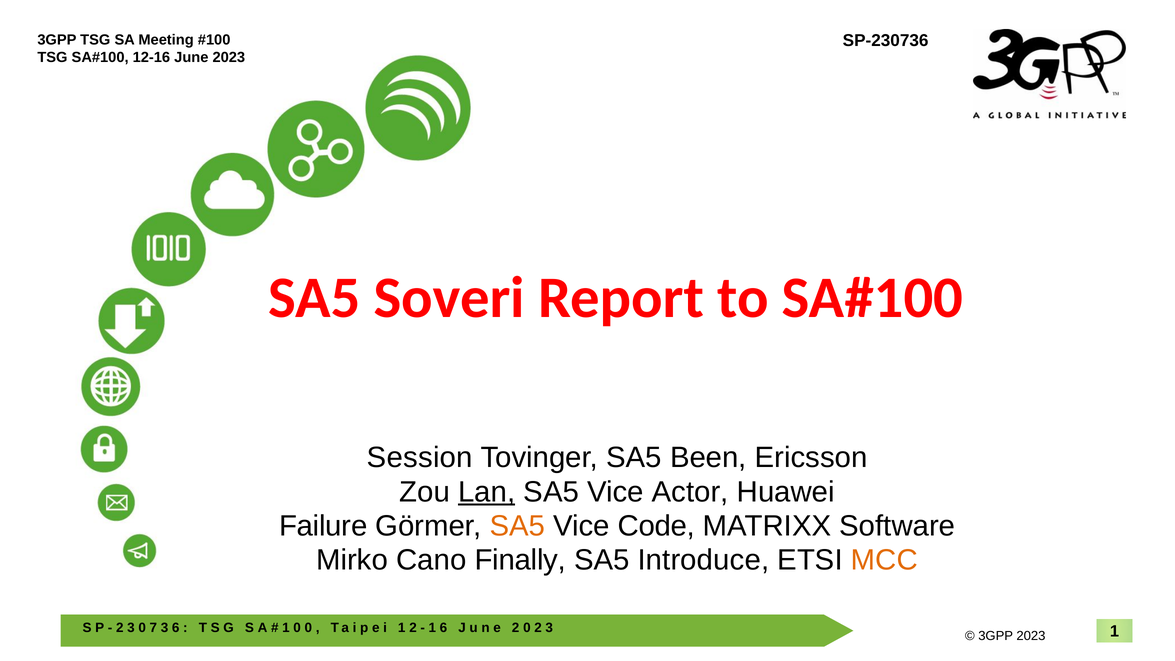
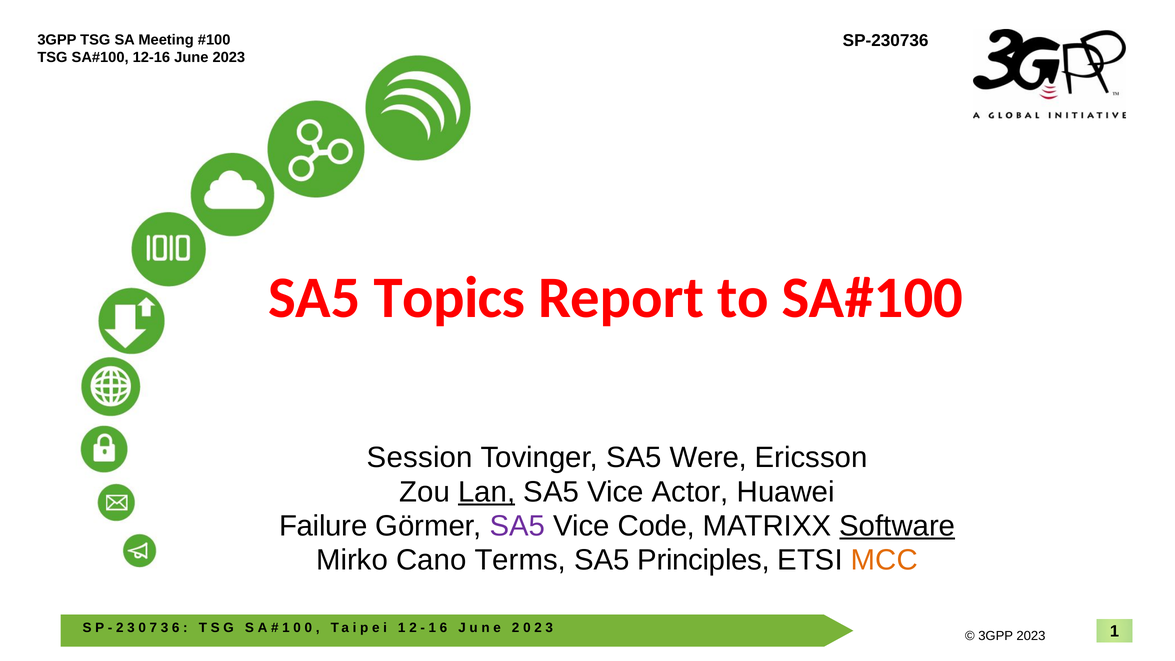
Soveri: Soveri -> Topics
Been: Been -> Were
SA5 at (517, 526) colour: orange -> purple
Software underline: none -> present
Finally: Finally -> Terms
Introduce: Introduce -> Principles
